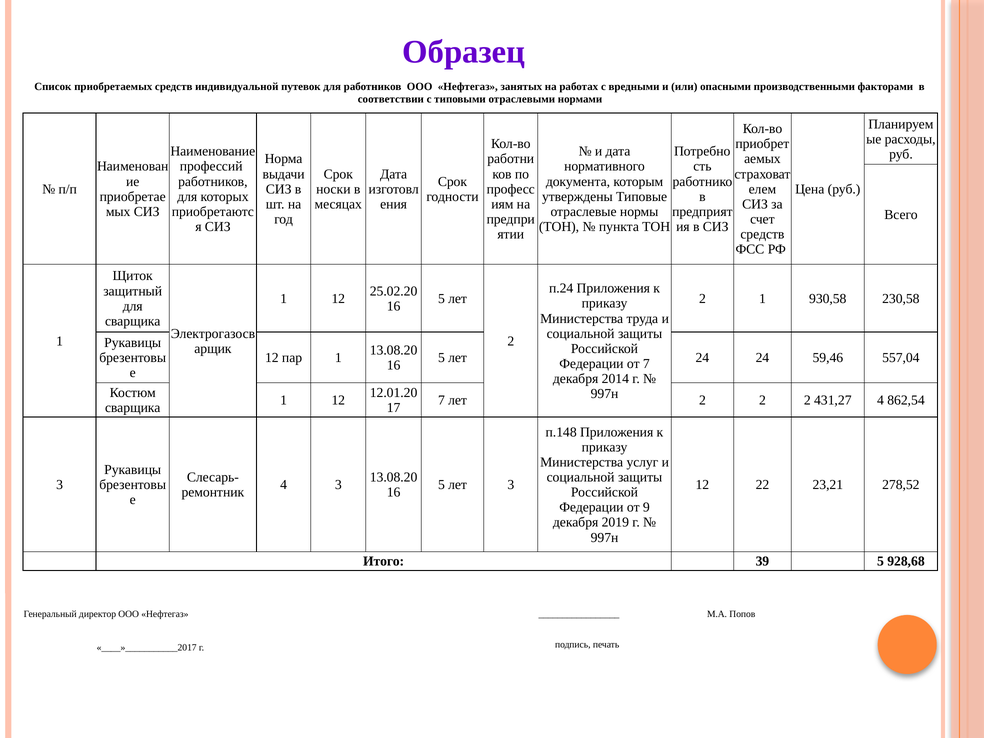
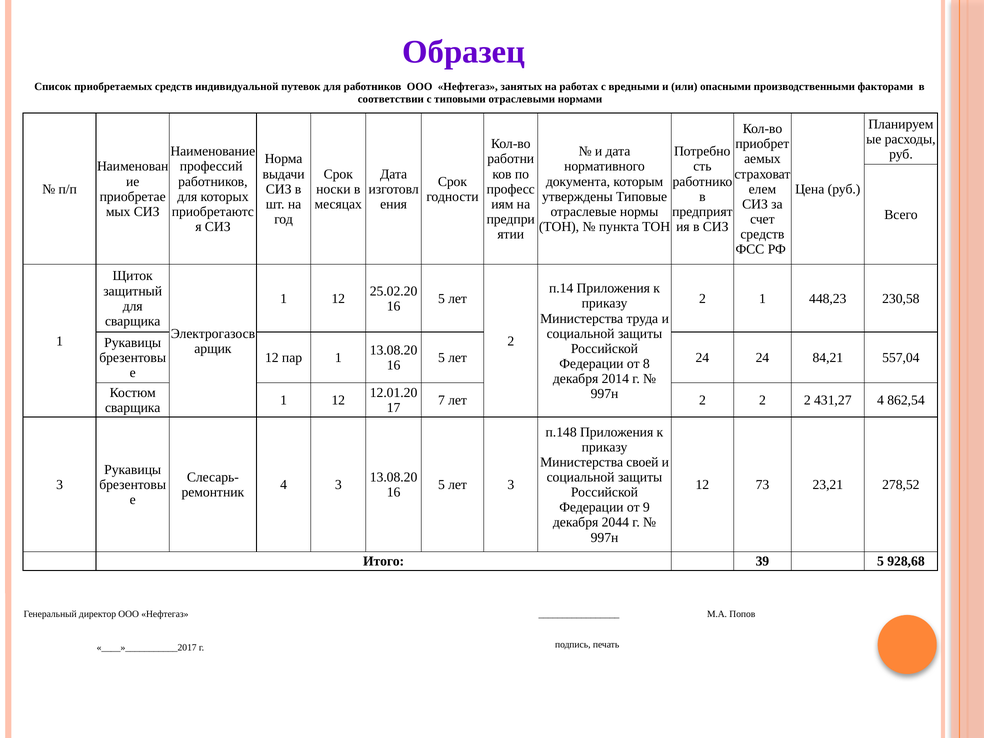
п.24: п.24 -> п.14
930,58: 930,58 -> 448,23
59,46: 59,46 -> 84,21
от 7: 7 -> 8
услуг: услуг -> своей
22: 22 -> 73
2019: 2019 -> 2044
